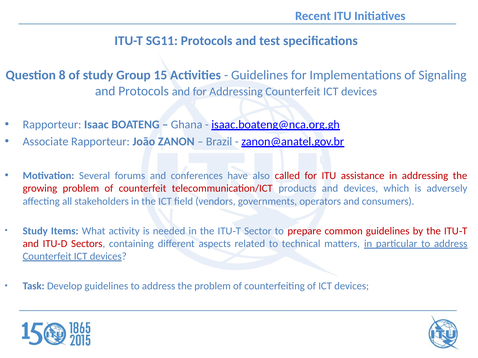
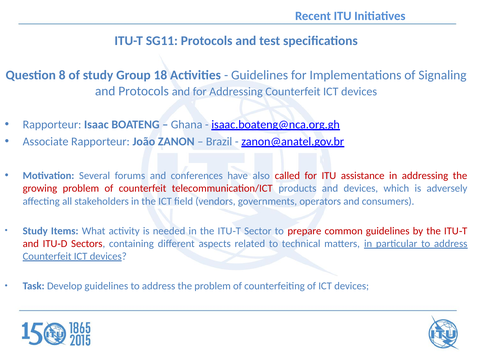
15: 15 -> 18
